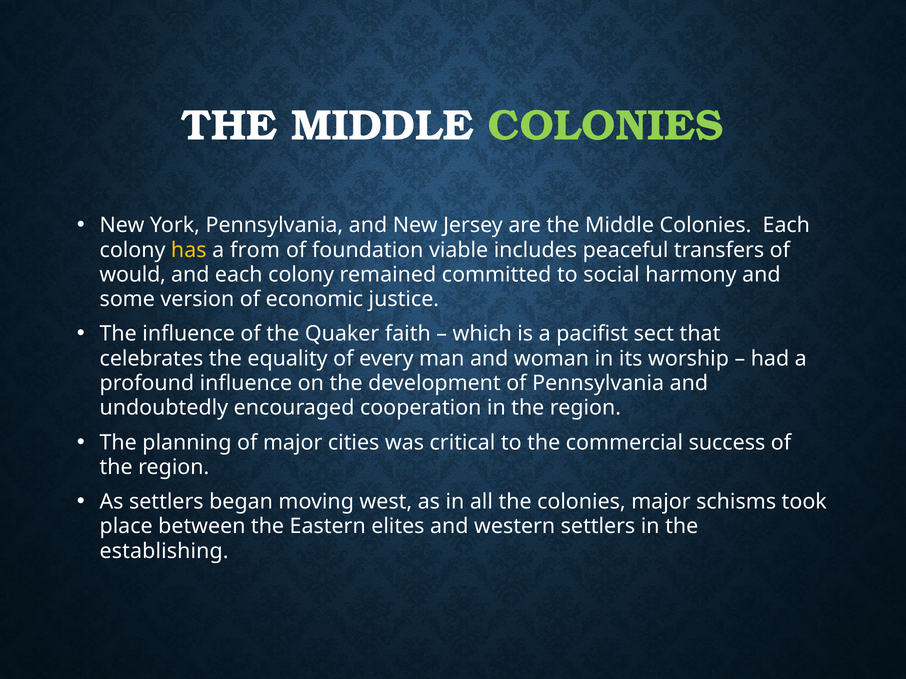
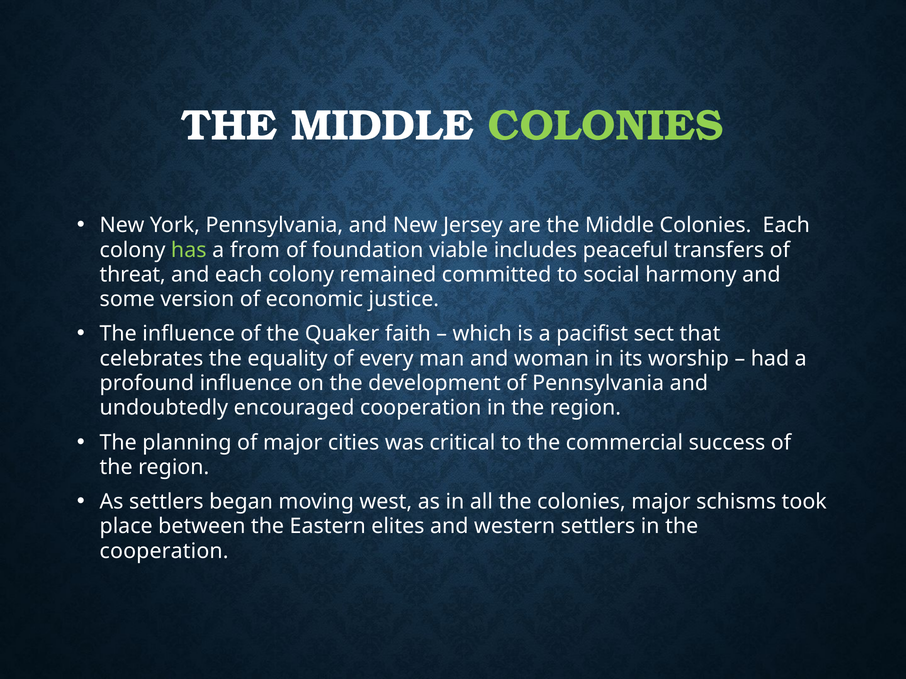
has colour: yellow -> light green
would: would -> threat
establishing at (164, 551): establishing -> cooperation
